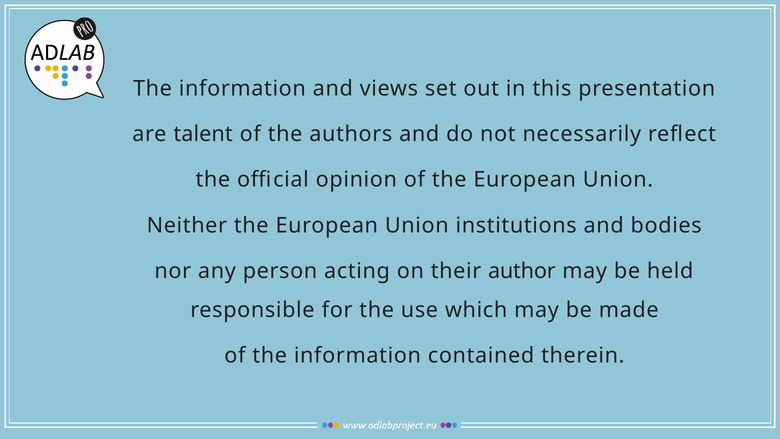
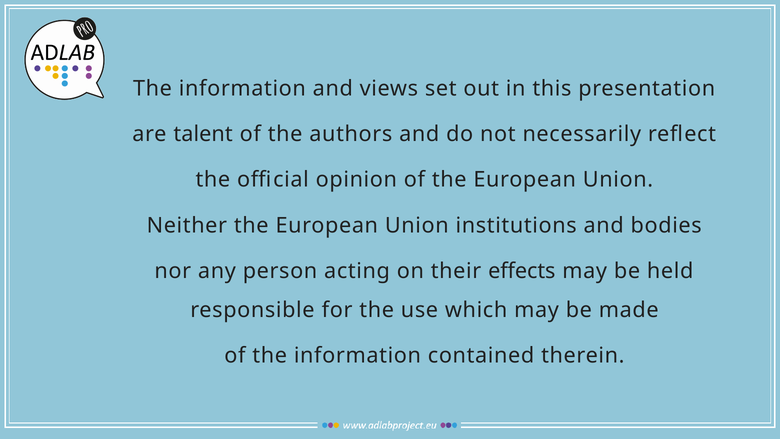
author: author -> effects
